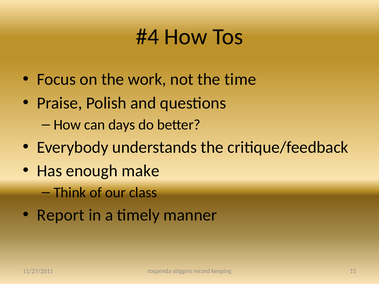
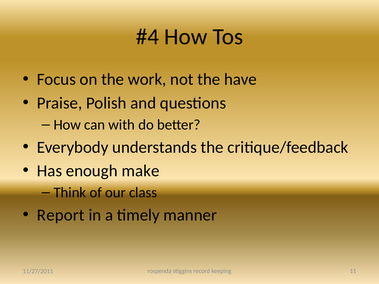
time: time -> have
days: days -> with
